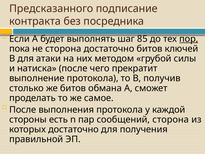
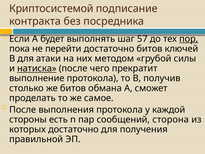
Предсказанного: Предсказанного -> Криптосистемой
85: 85 -> 57
не сторона: сторона -> перейти
натиска underline: none -> present
